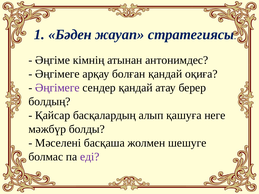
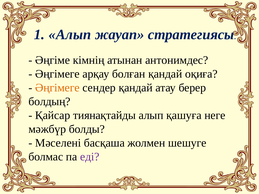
1 Бәден: Бәден -> Алып
Әңгімеге at (57, 88) colour: purple -> orange
басқалардың: басқалардың -> тиянақтайды
